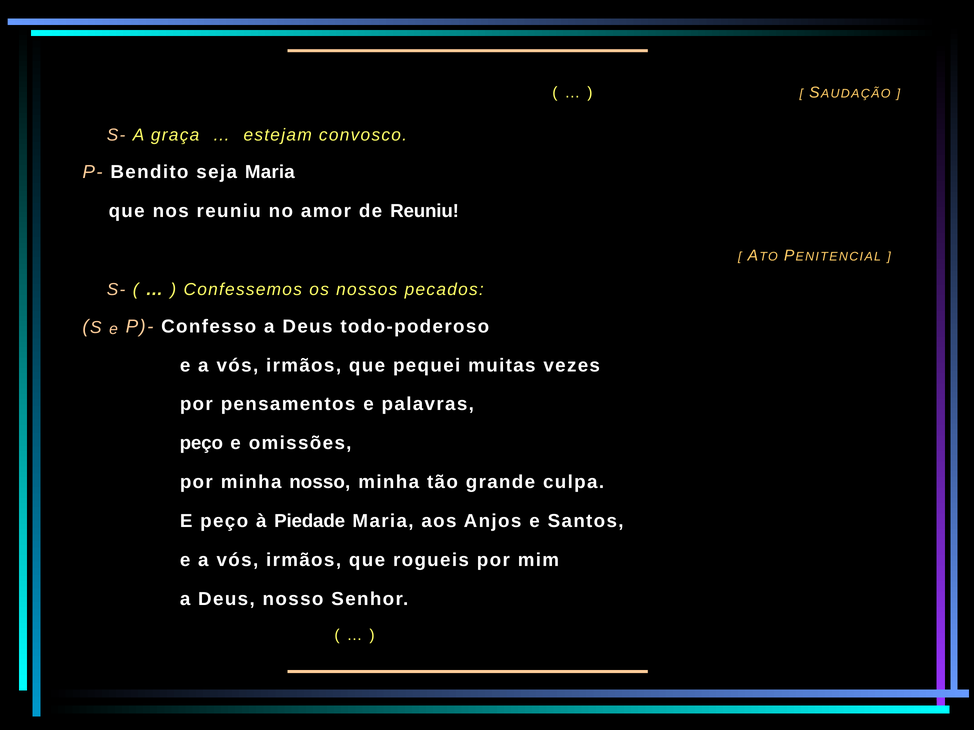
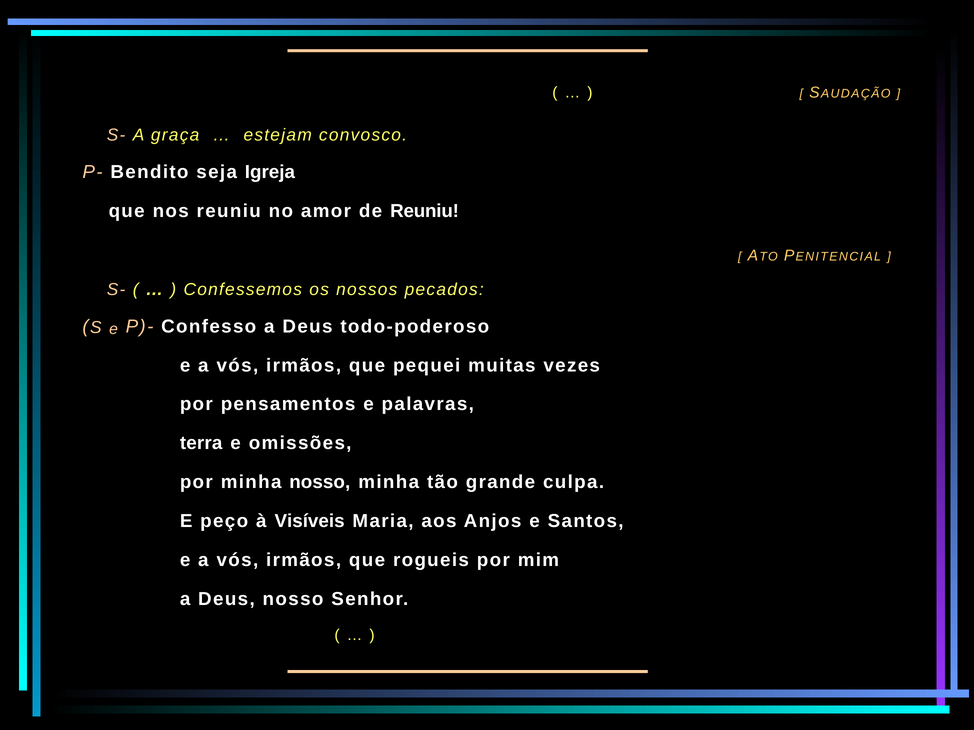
seja Maria: Maria -> Igreja
peço at (201, 443): peço -> terra
Piedade: Piedade -> Visíveis
